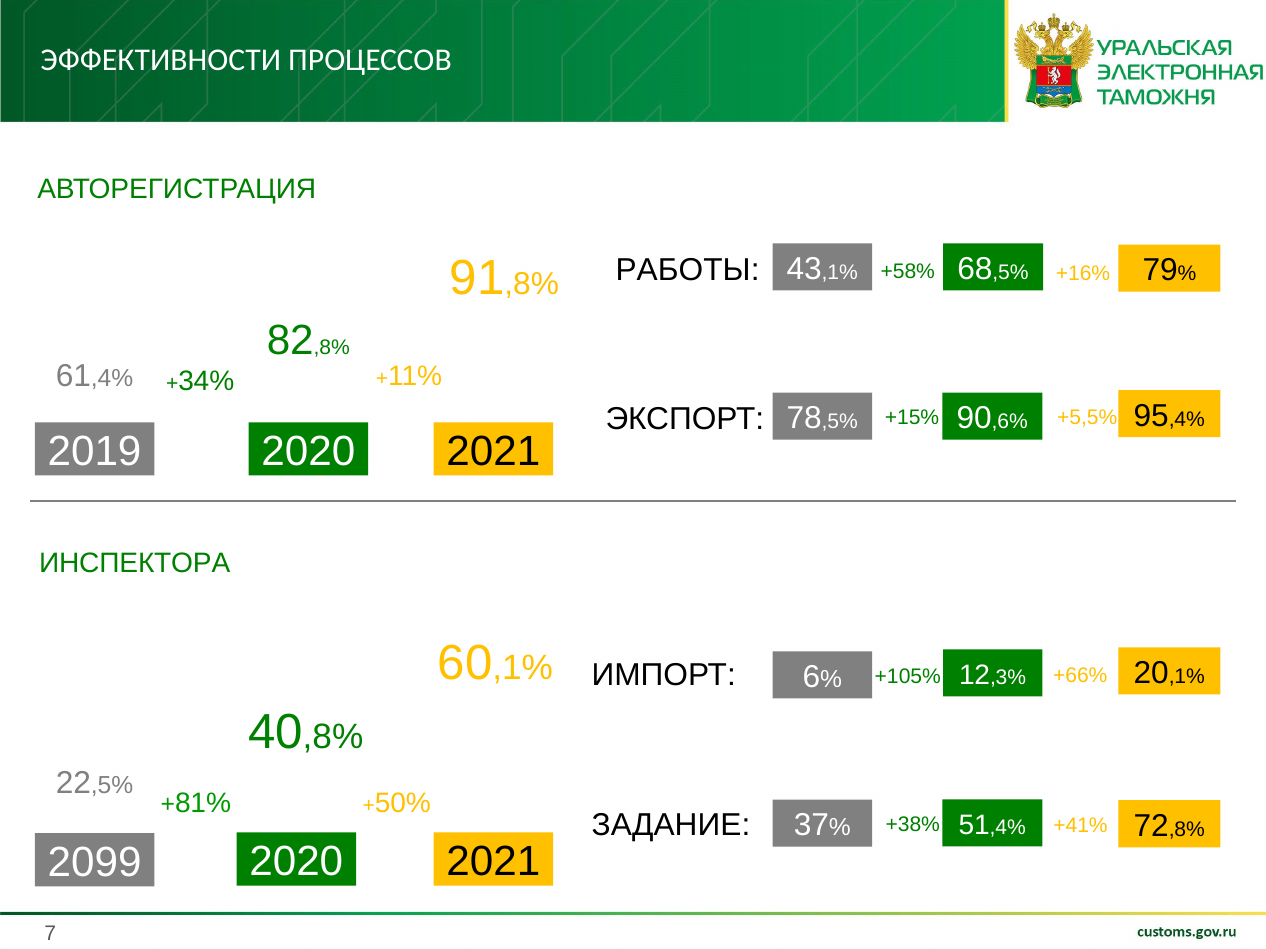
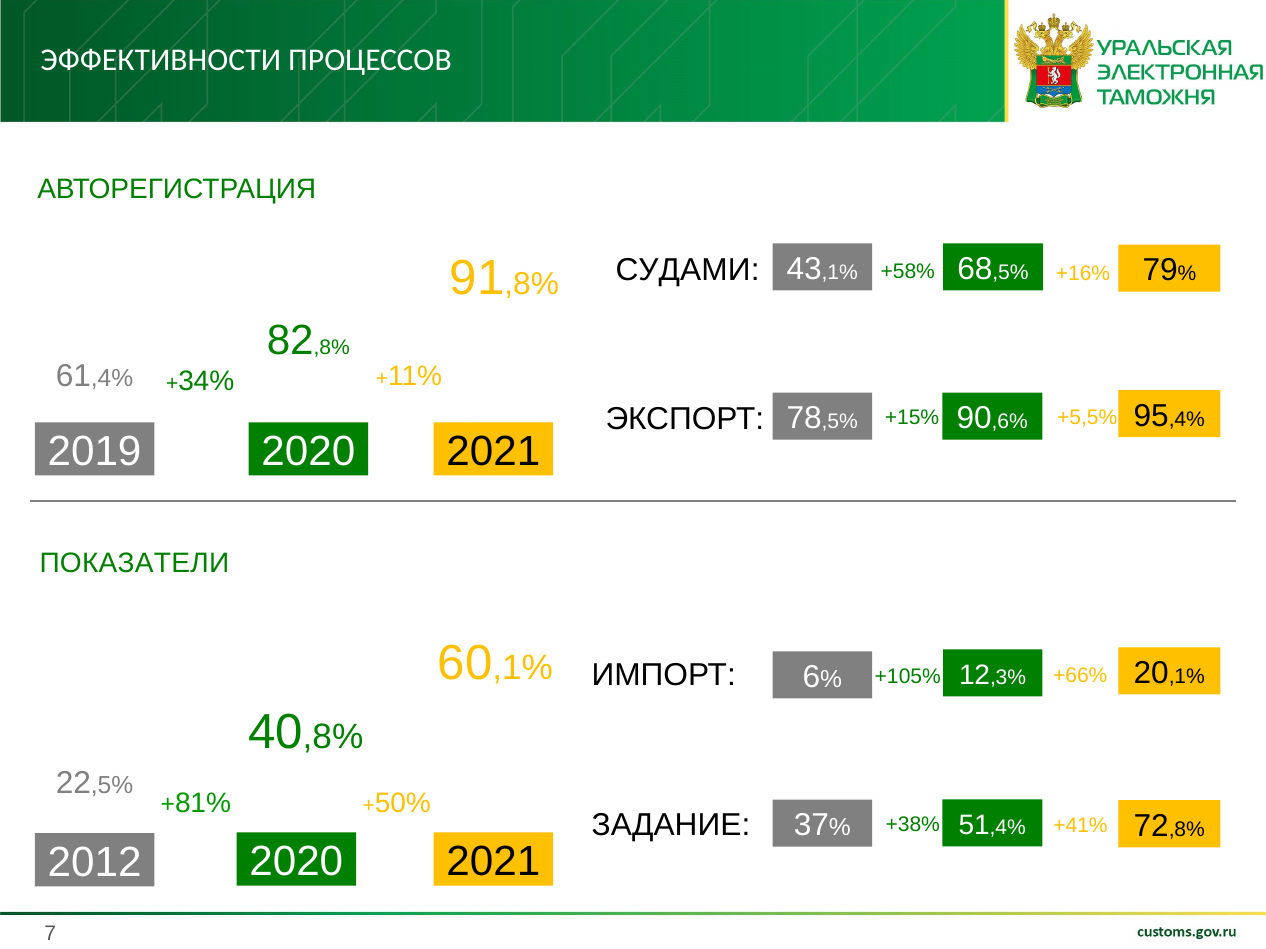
РАБОТЫ: РАБОТЫ -> СУДАМИ
ИНСПЕКТОРА: ИНСПЕКТОРА -> ПОКАЗАТЕЛИ
2099: 2099 -> 2012
